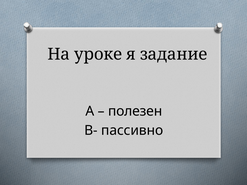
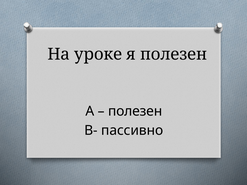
я задание: задание -> полезен
